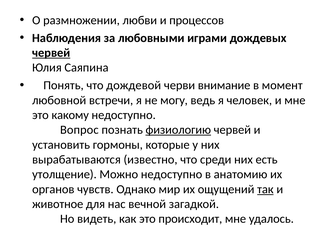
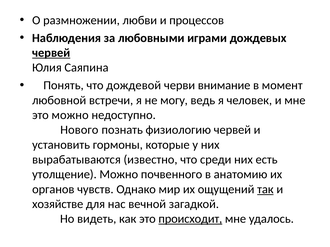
это какому: какому -> можно
Вопрос: Вопрос -> Нового
физиологию underline: present -> none
Можно недоступно: недоступно -> почвенного
животное: животное -> хозяйстве
происходит underline: none -> present
